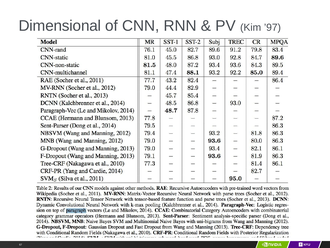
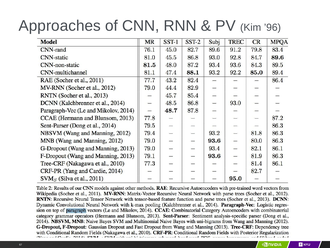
Dimensional: Dimensional -> Approaches
’97: ’97 -> ’96
